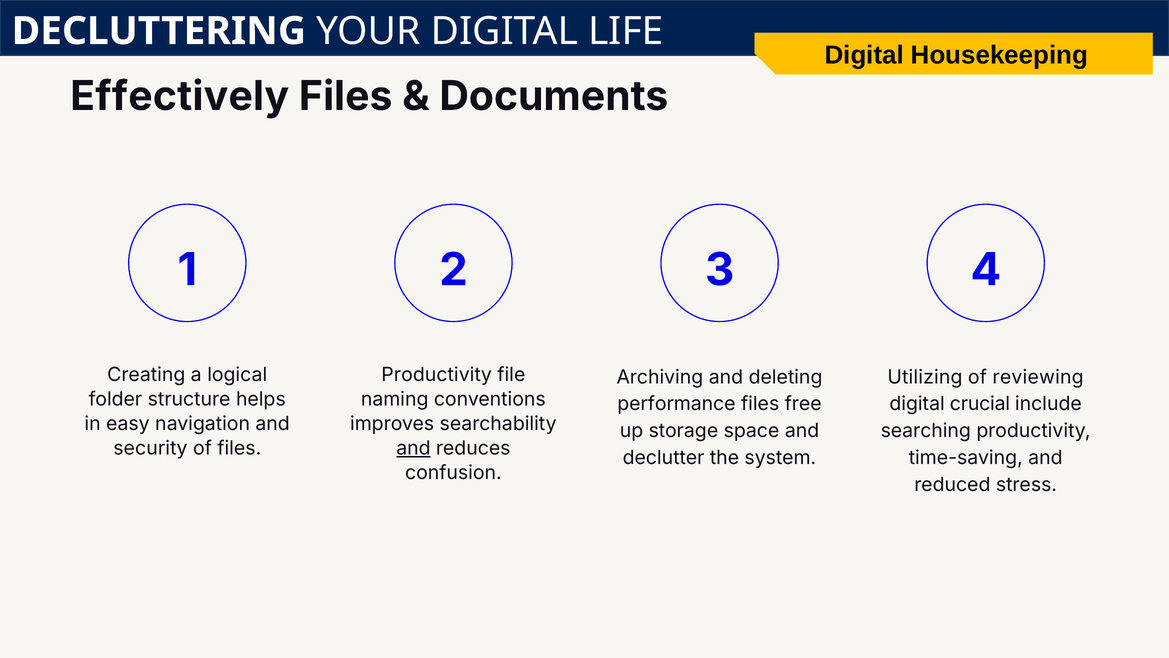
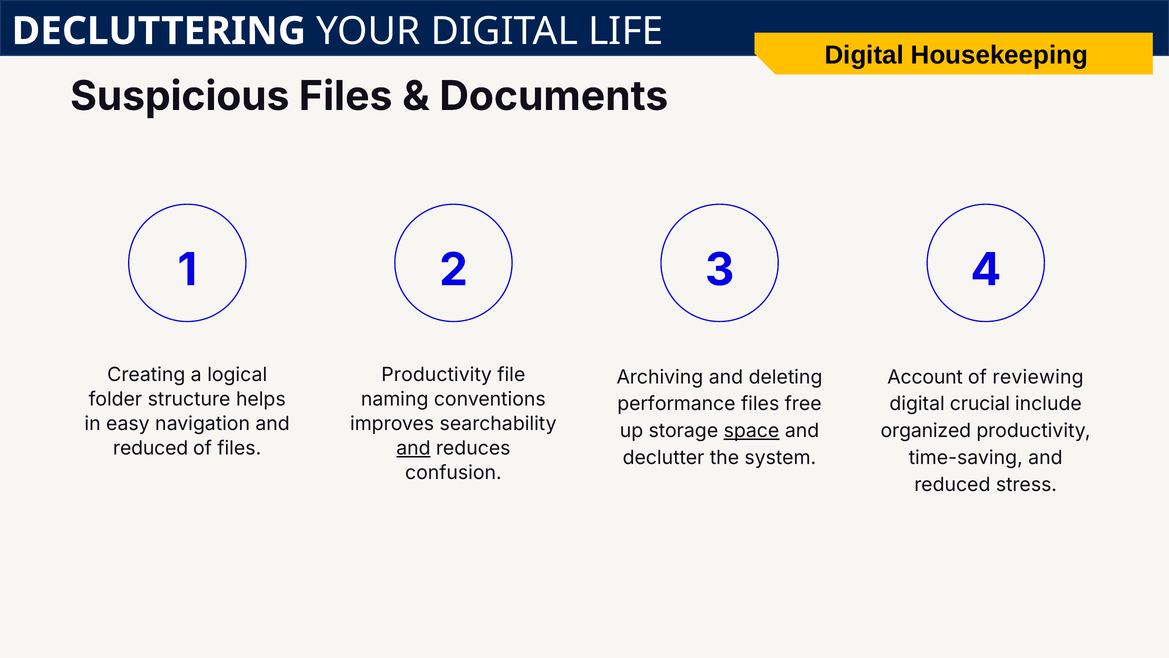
Effectively: Effectively -> Suspicious
Utilizing: Utilizing -> Account
space underline: none -> present
searching: searching -> organized
security at (150, 448): security -> reduced
